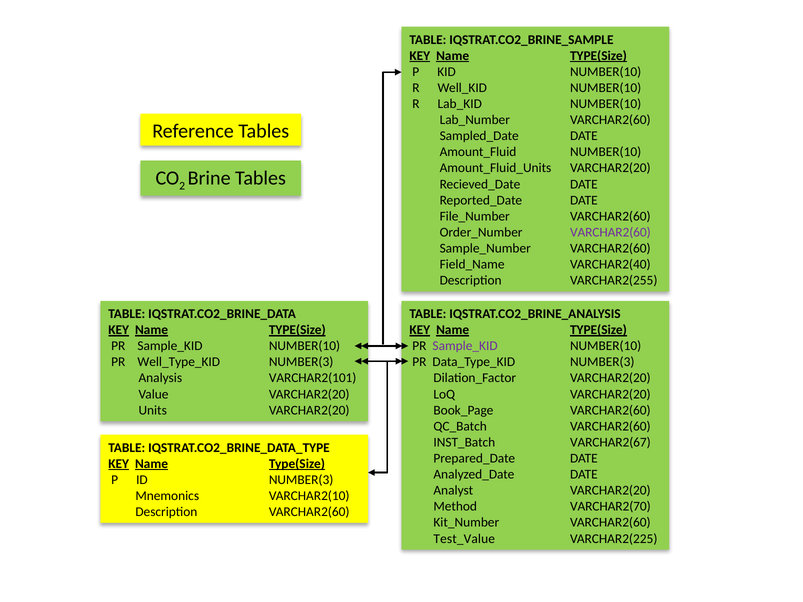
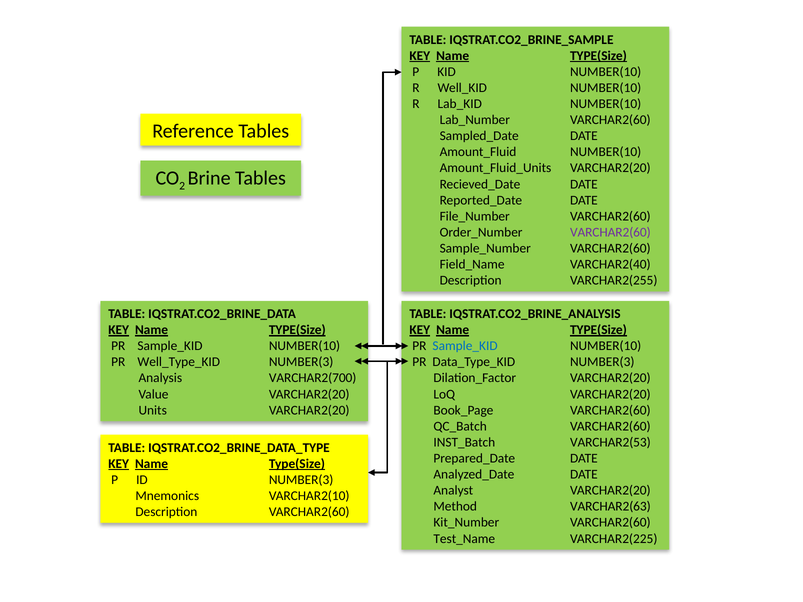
Sample_KID at (465, 346) colour: purple -> blue
VARCHAR2(101: VARCHAR2(101 -> VARCHAR2(700
VARCHAR2(67: VARCHAR2(67 -> VARCHAR2(53
VARCHAR2(70: VARCHAR2(70 -> VARCHAR2(63
Test_Value: Test_Value -> Test_Name
